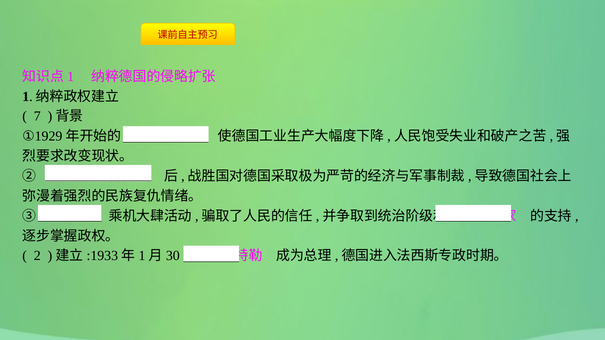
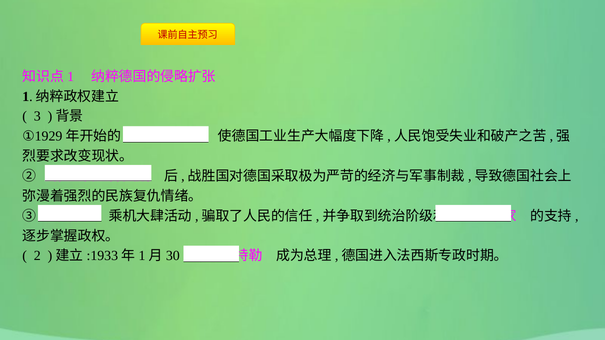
7: 7 -> 3
